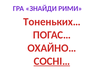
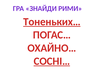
Тоненьких… underline: none -> present
